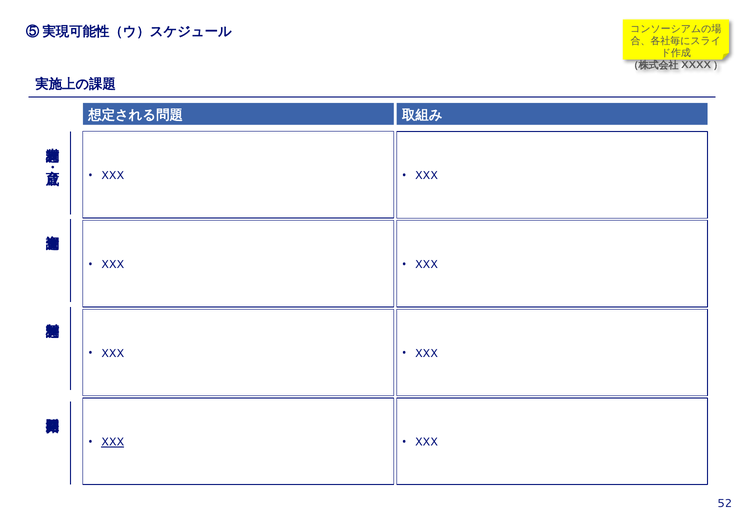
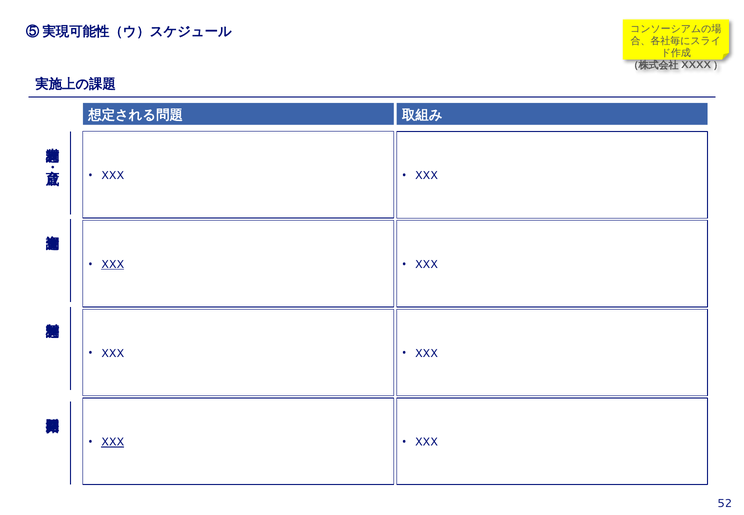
XXX at (113, 264) underline: none -> present
